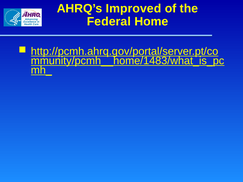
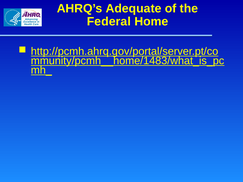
Improved: Improved -> Adequate
